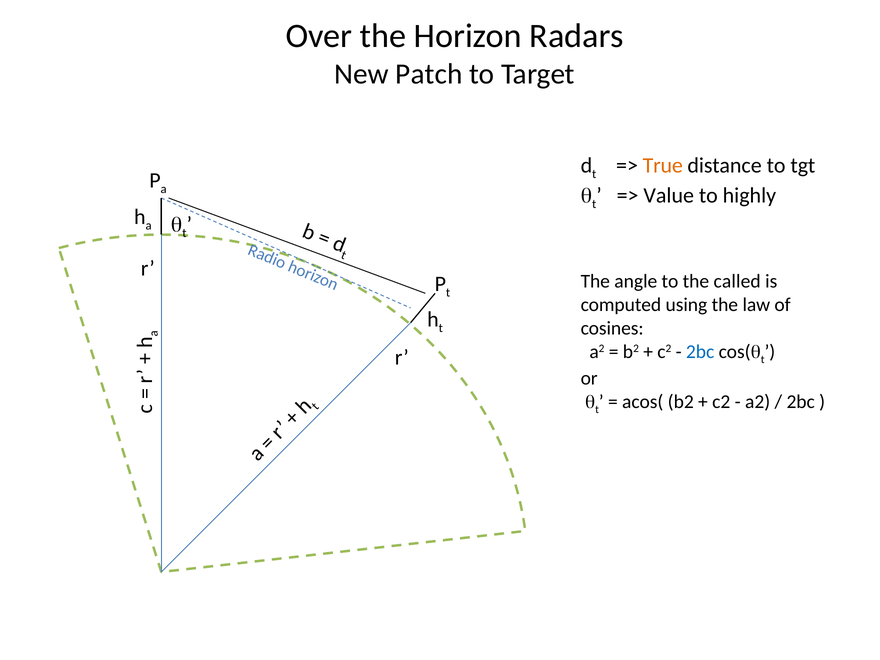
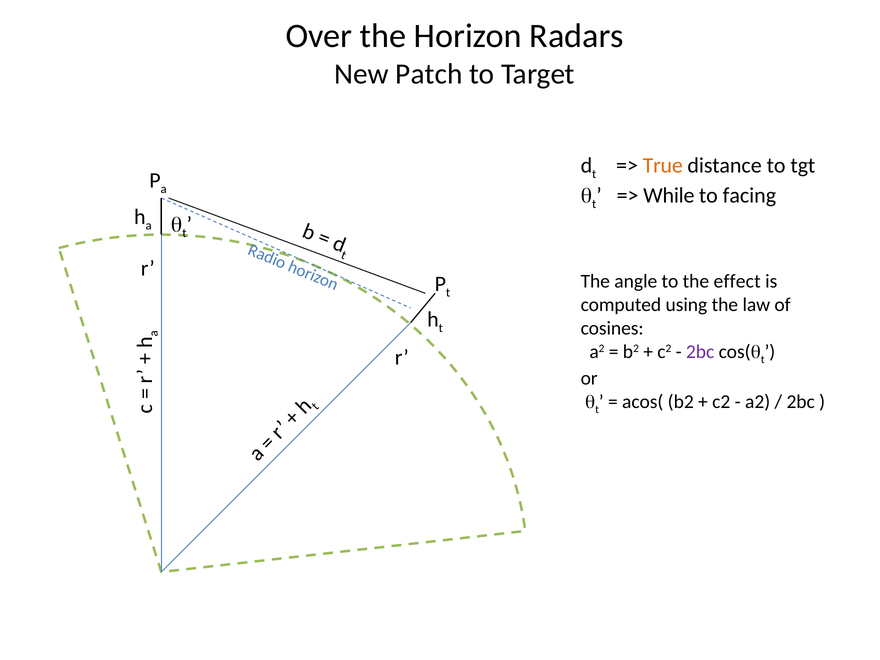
Value: Value -> While
highly: highly -> facing
called: called -> effect
2bc at (700, 352) colour: blue -> purple
